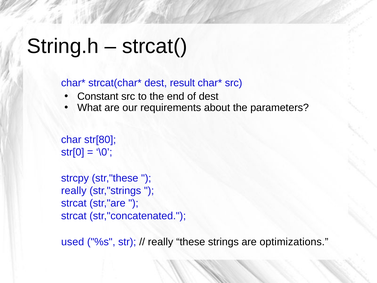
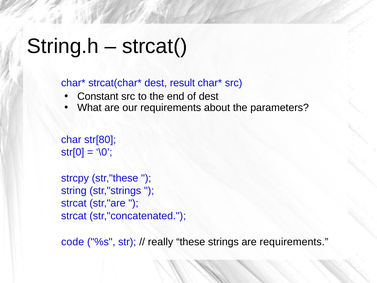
really at (74, 191): really -> string
used: used -> code
are optimizations: optimizations -> requirements
